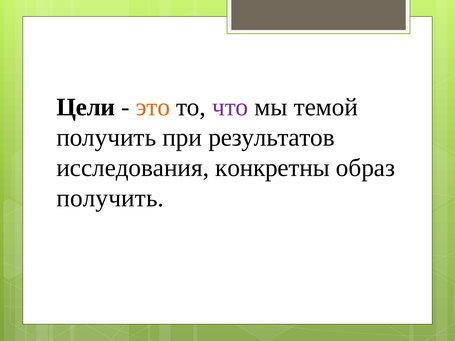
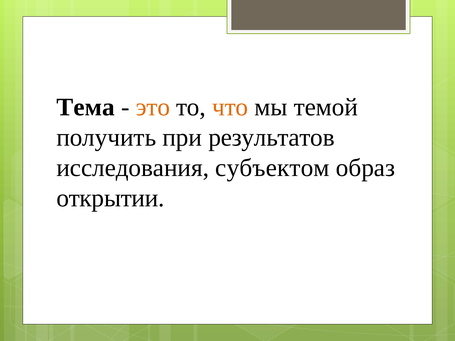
Цели: Цели -> Тема
что colour: purple -> orange
конкретны: конкретны -> субъектом
получить at (110, 198): получить -> открытии
